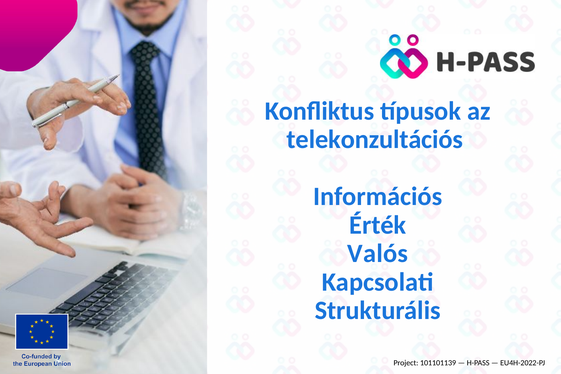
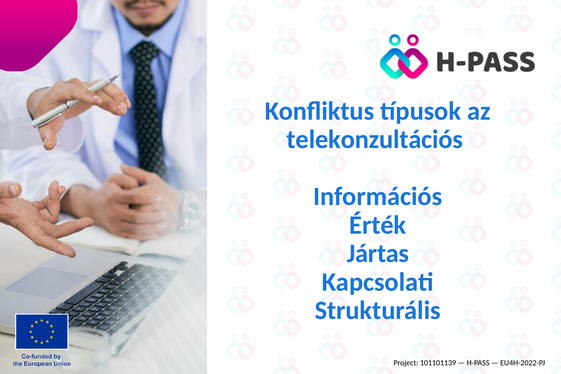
Valós: Valós -> Jártas
